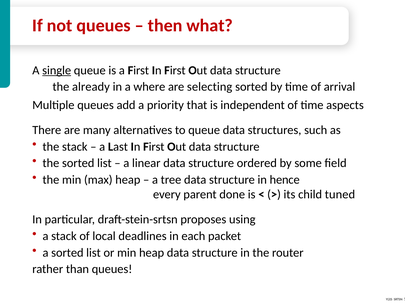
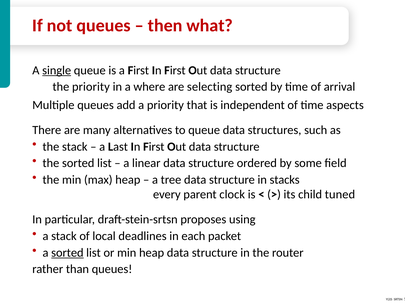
the already: already -> priority
hence: hence -> stacks
done: done -> clock
sorted at (67, 252) underline: none -> present
